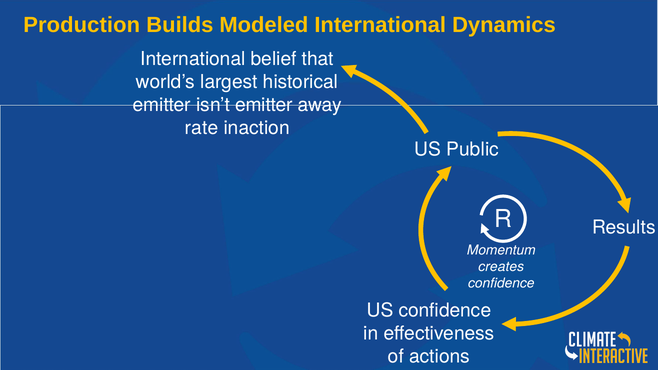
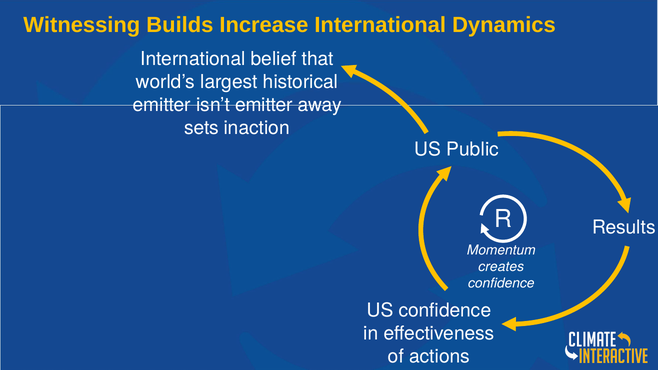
Production: Production -> Witnessing
Modeled: Modeled -> Increase
rate: rate -> sets
